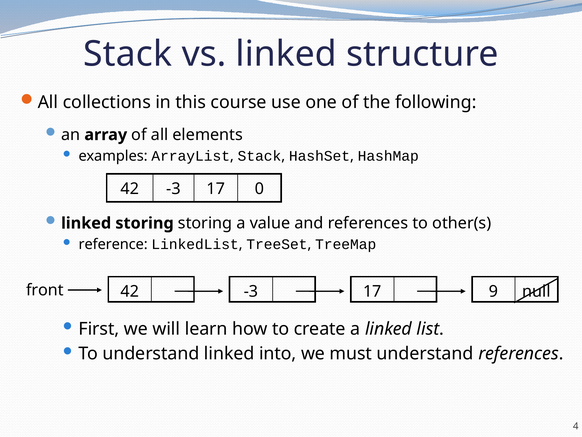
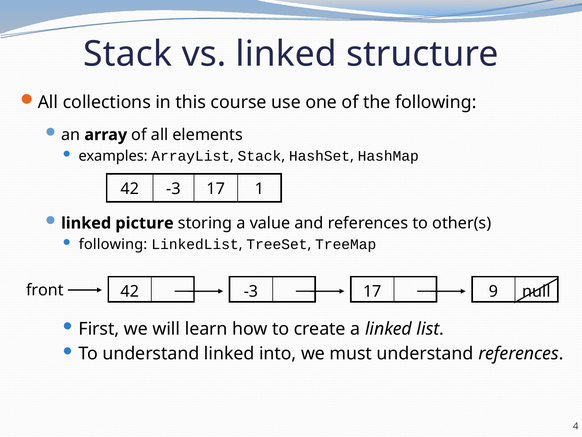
0: 0 -> 1
linked storing: storing -> picture
reference at (113, 244): reference -> following
